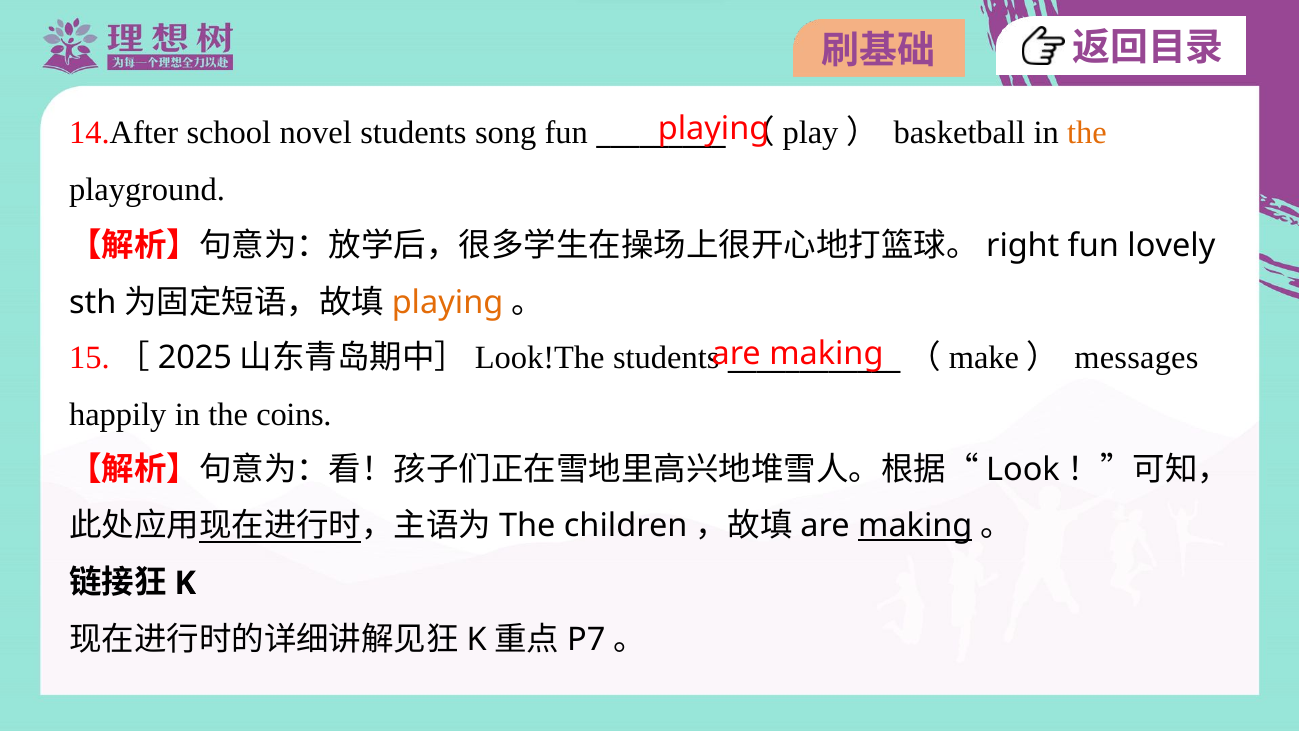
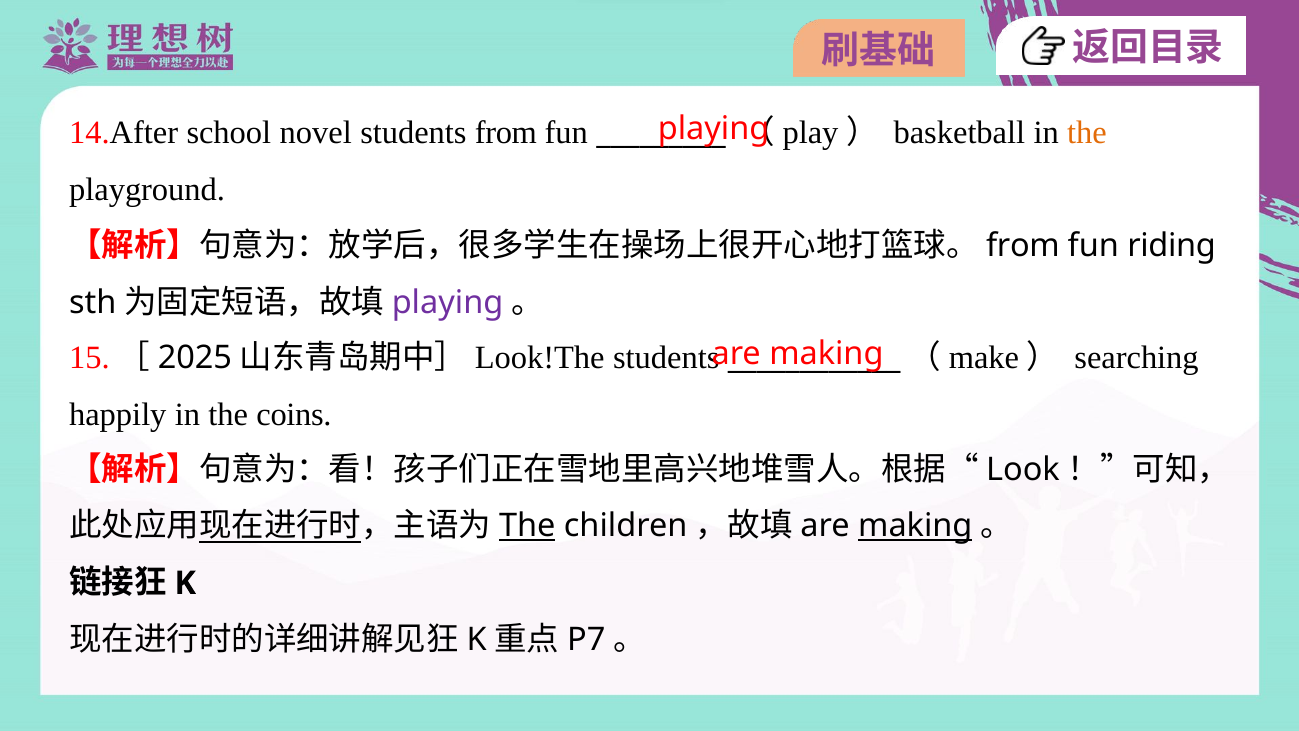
students song: song -> from
right at (1023, 245): right -> from
lovely: lovely -> riding
playing at (448, 302) colour: orange -> purple
messages: messages -> searching
The at (527, 526) underline: none -> present
